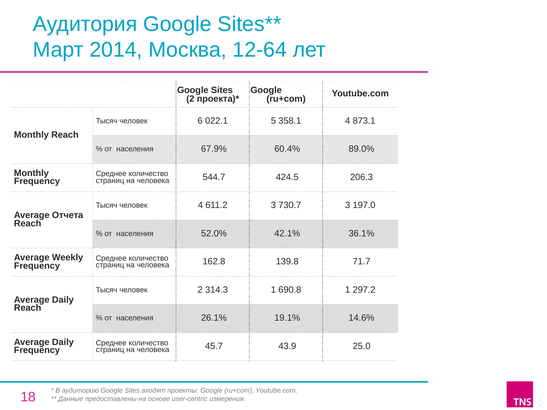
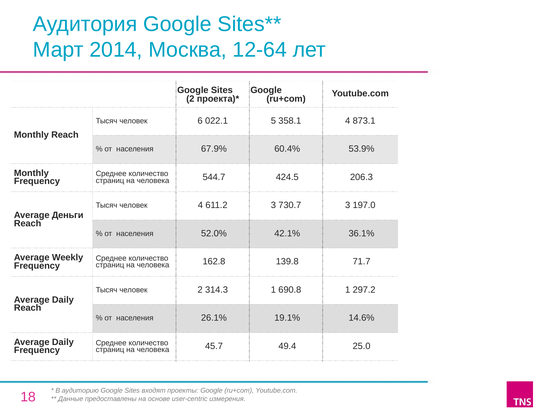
89.0%: 89.0% -> 53.9%
Отчета: Отчета -> Деньги
43.9: 43.9 -> 49.4
